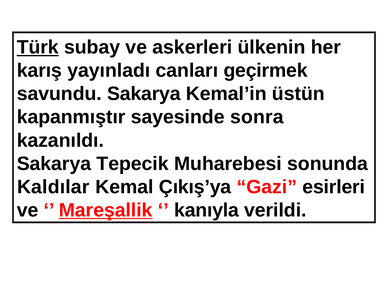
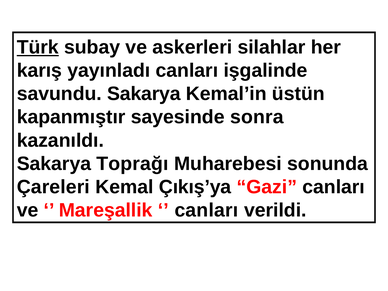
ülkenin: ülkenin -> silahlar
geçirmek: geçirmek -> işgalinde
Tepecik: Tepecik -> Toprağı
Kaldılar: Kaldılar -> Çareleri
Gazi esirleri: esirleri -> canları
Mareşallik underline: present -> none
kanıyla at (207, 210): kanıyla -> canları
